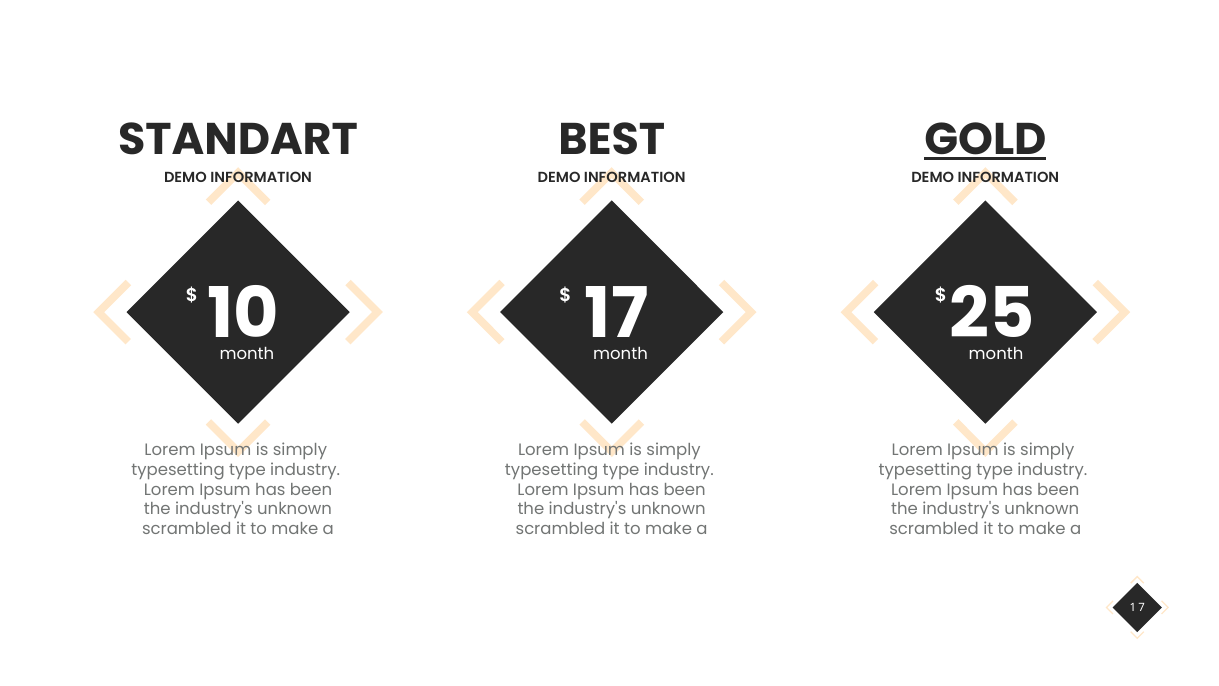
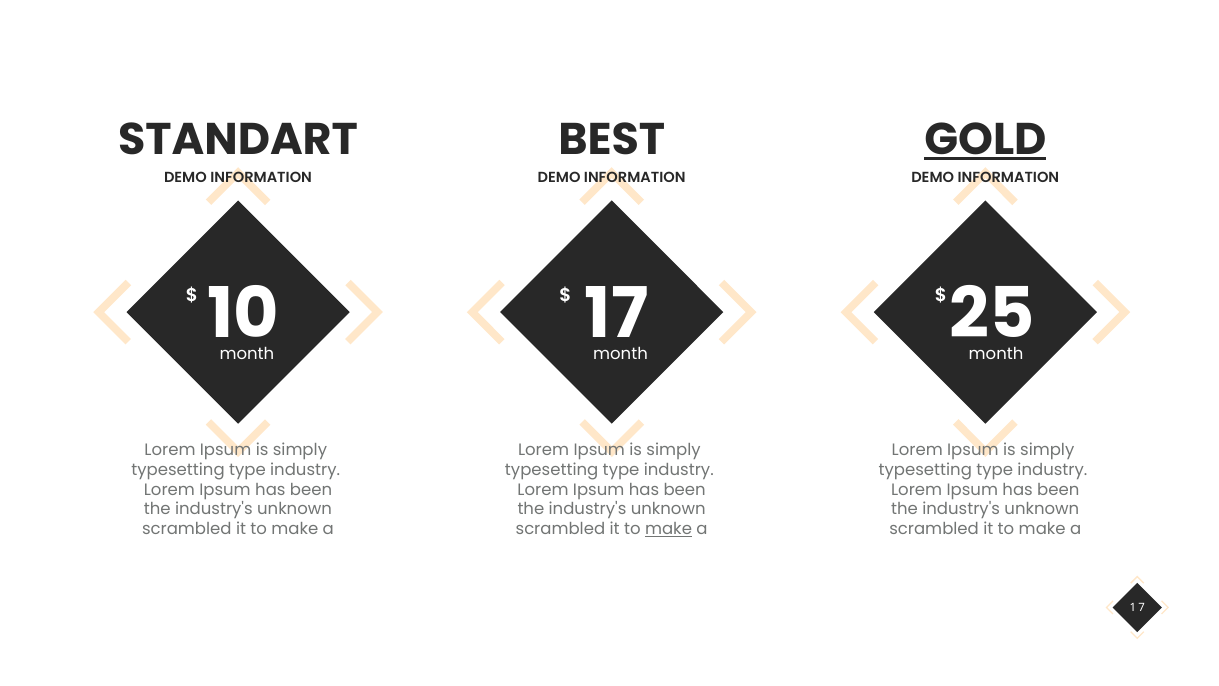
make at (669, 529) underline: none -> present
